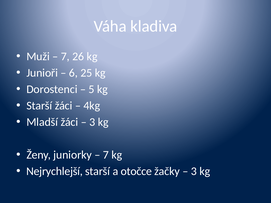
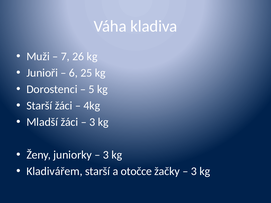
7 at (106, 155): 7 -> 3
Nejrychlejší: Nejrychlejší -> Kladivářem
